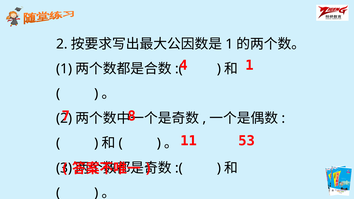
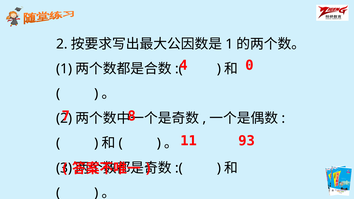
4 1: 1 -> 0
53: 53 -> 93
